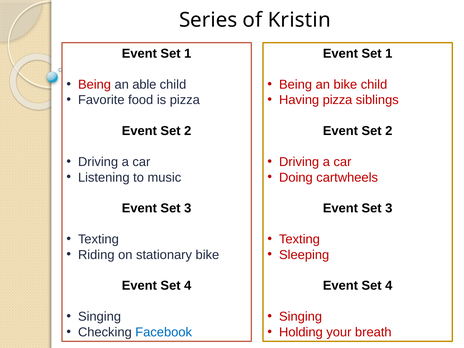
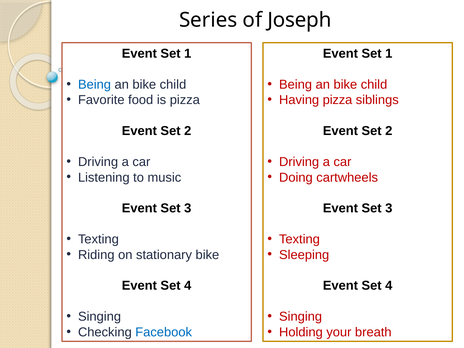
Kristin: Kristin -> Joseph
Being at (94, 85) colour: red -> blue
able at (144, 85): able -> bike
